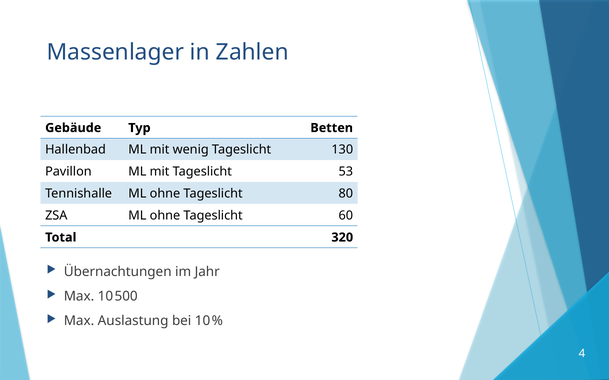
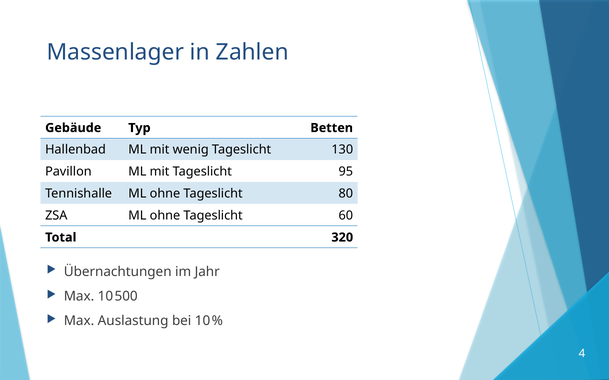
53: 53 -> 95
